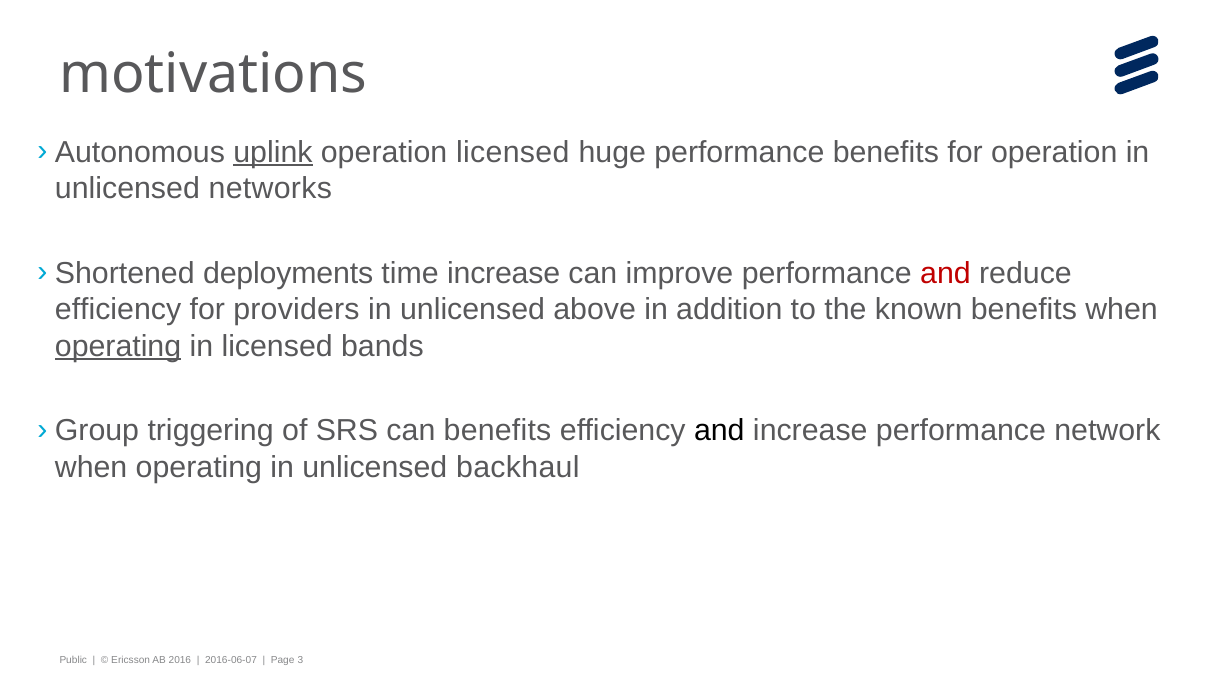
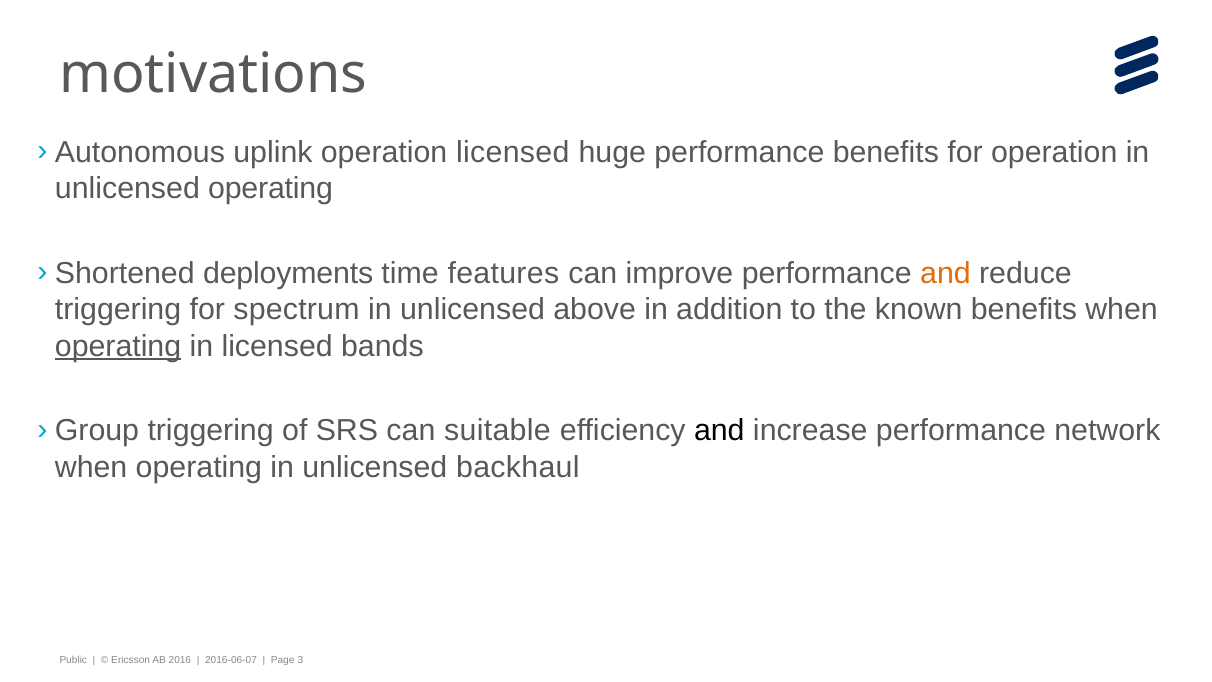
uplink underline: present -> none
unlicensed networks: networks -> operating
time increase: increase -> features
and at (945, 273) colour: red -> orange
efficiency at (118, 310): efficiency -> triggering
providers: providers -> spectrum
can benefits: benefits -> suitable
